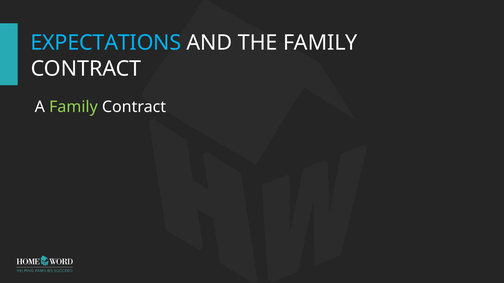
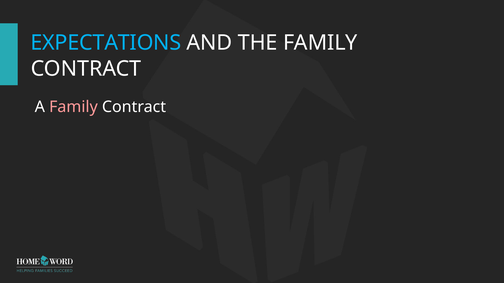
Family at (73, 107) colour: light green -> pink
